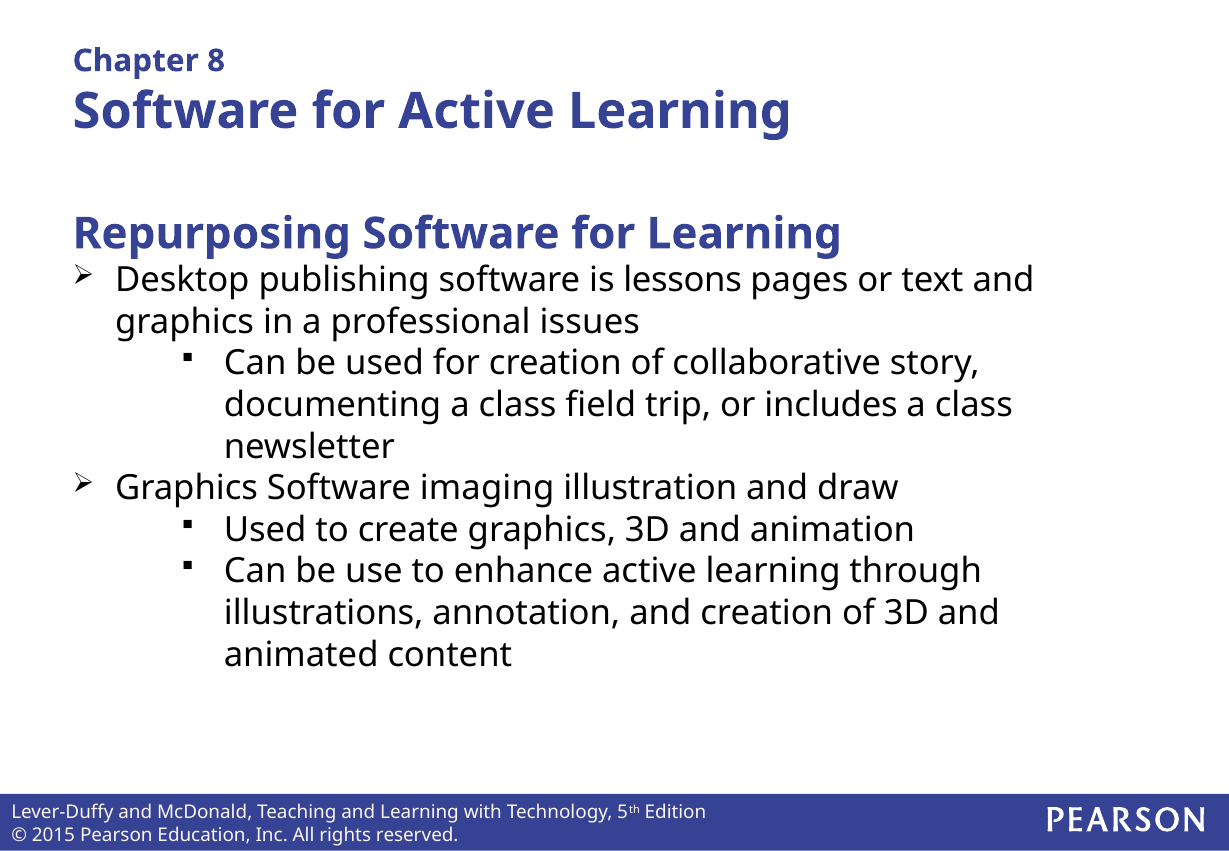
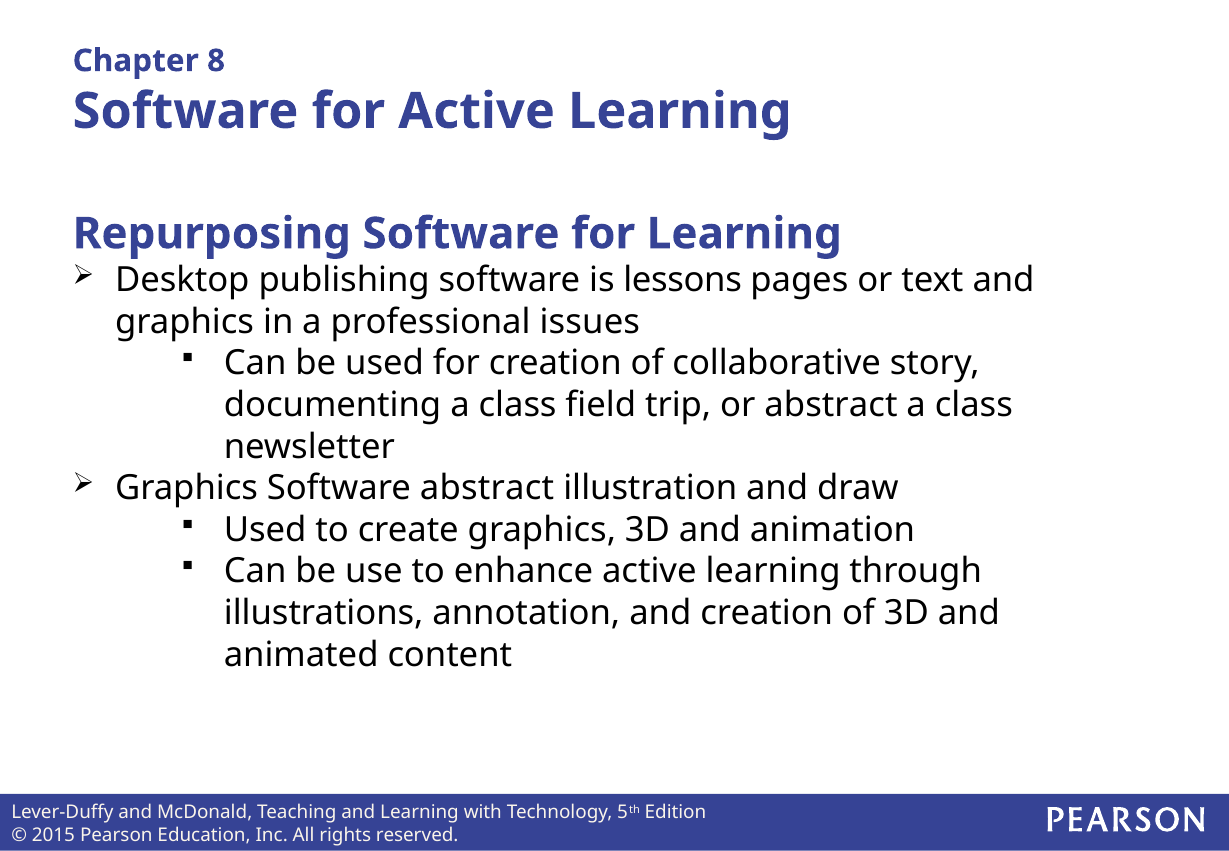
or includes: includes -> abstract
Software imaging: imaging -> abstract
